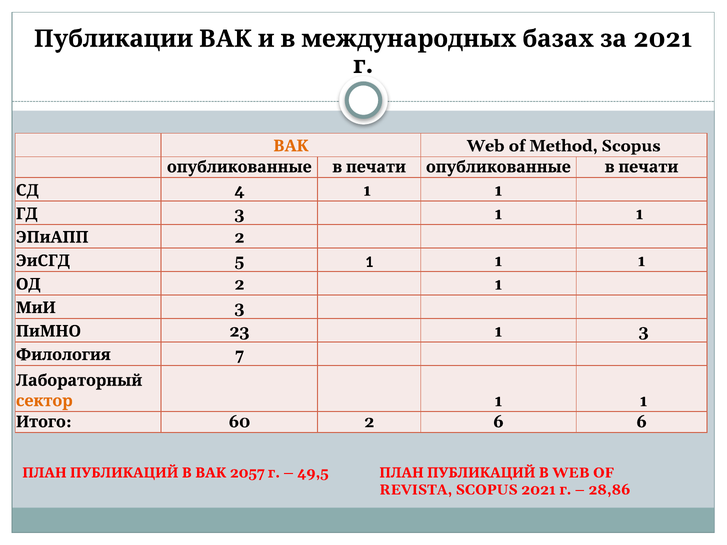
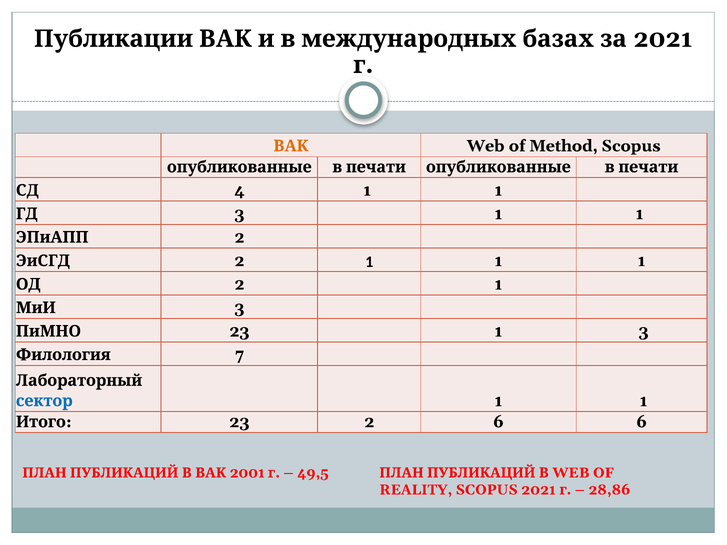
ЭиСГД 5: 5 -> 2
сектор colour: orange -> blue
Итого 60: 60 -> 23
2057: 2057 -> 2001
REVISTA: REVISTA -> REALITY
